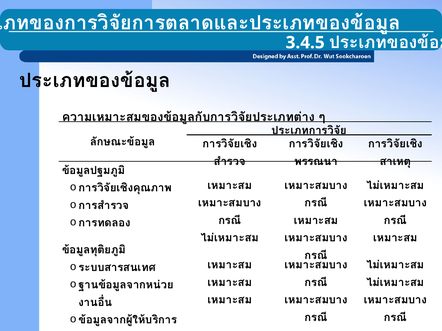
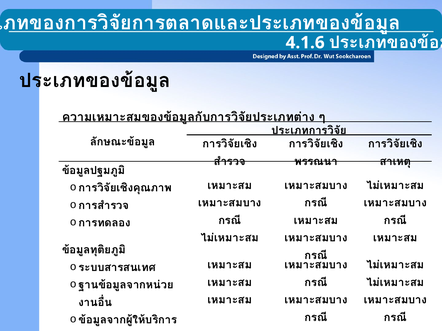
3.4.5: 3.4.5 -> 4.1.6
